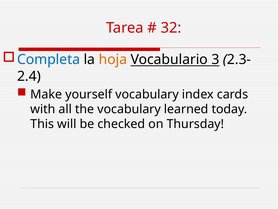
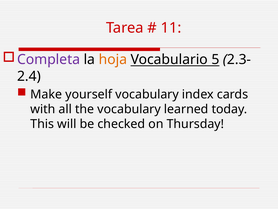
32: 32 -> 11
Completa colour: blue -> purple
3: 3 -> 5
